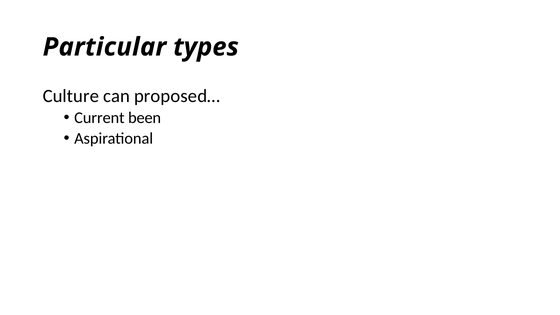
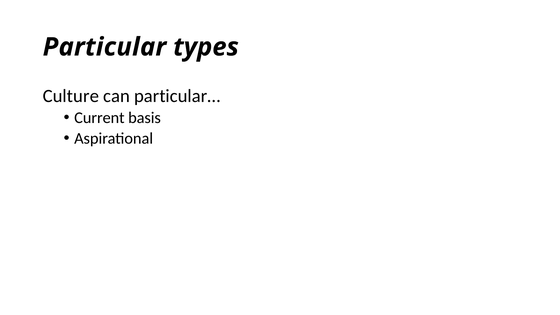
proposed…: proposed… -> particular…
been: been -> basis
